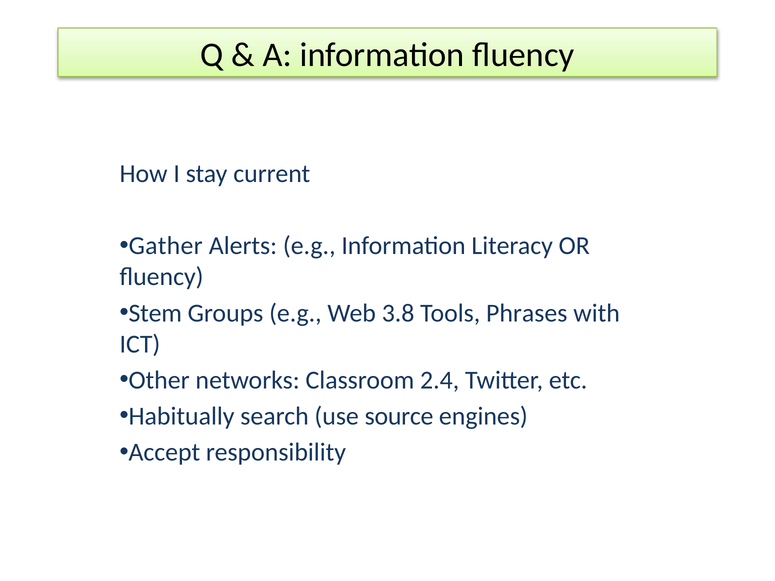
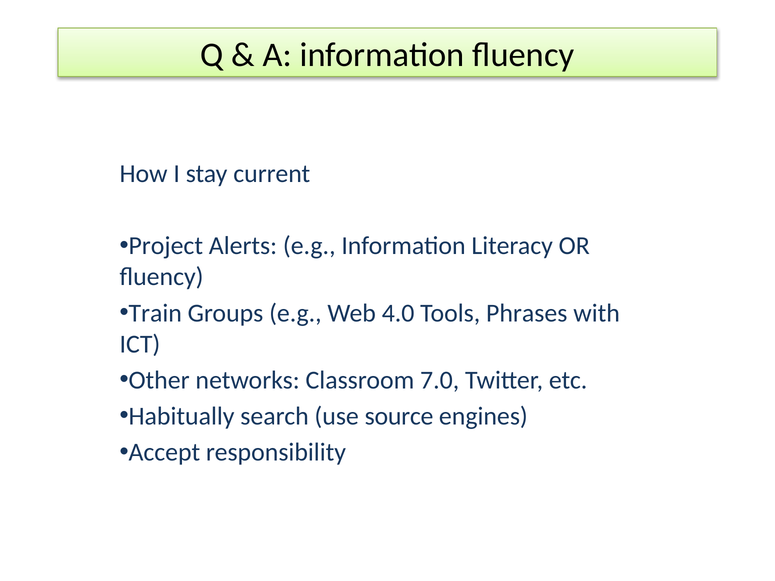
Gather: Gather -> Project
Stem: Stem -> Train
3.8: 3.8 -> 4.0
2.4: 2.4 -> 7.0
